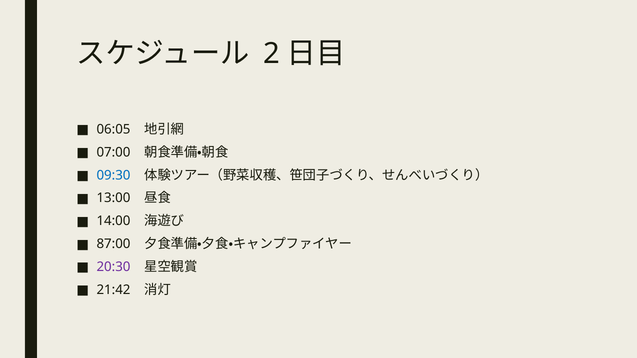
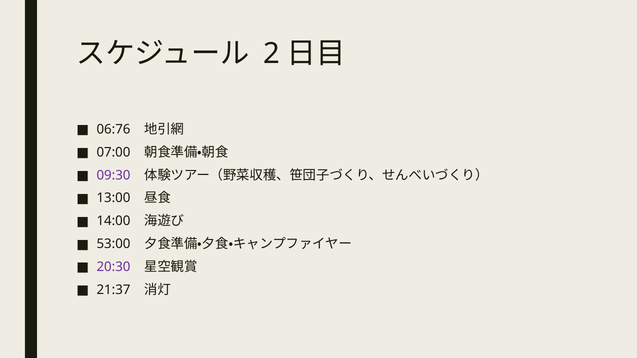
06:05: 06:05 -> 06:76
09:30 colour: blue -> purple
87:00: 87:00 -> 53:00
21:42: 21:42 -> 21:37
